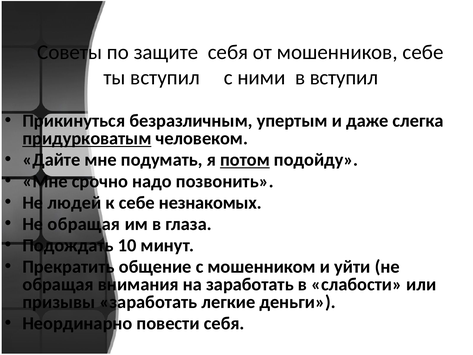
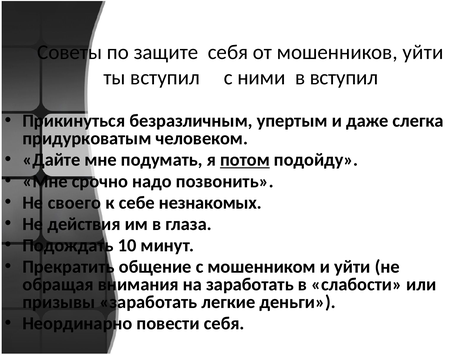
мошенников себе: себе -> уйти
придурковатым underline: present -> none
людей: людей -> своего
обращая at (84, 224): обращая -> действия
